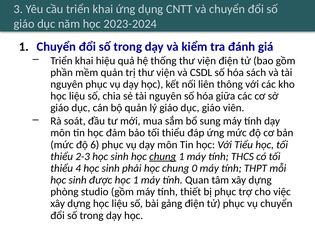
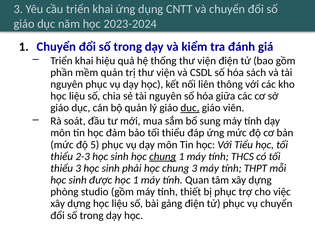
dục at (190, 108) underline: none -> present
6: 6 -> 5
thiểu 4: 4 -> 3
chung 0: 0 -> 3
